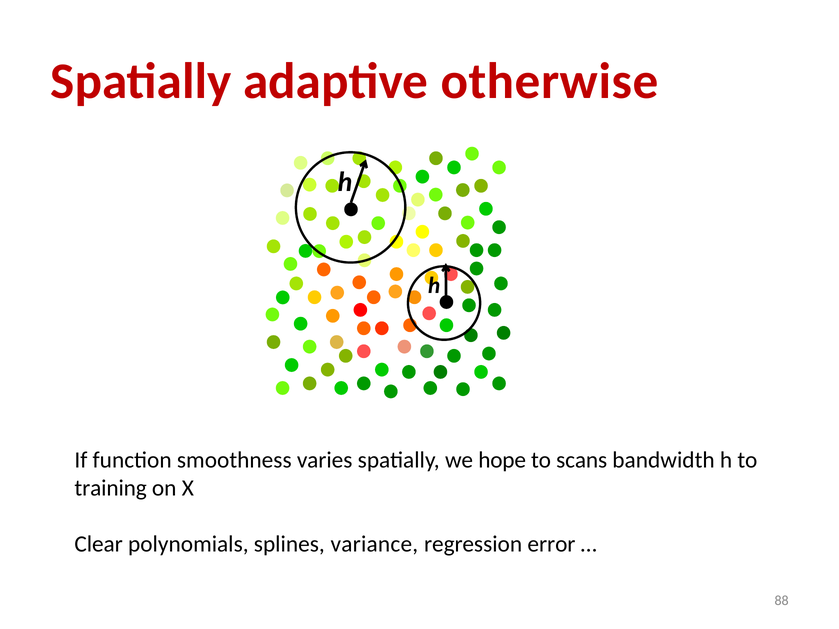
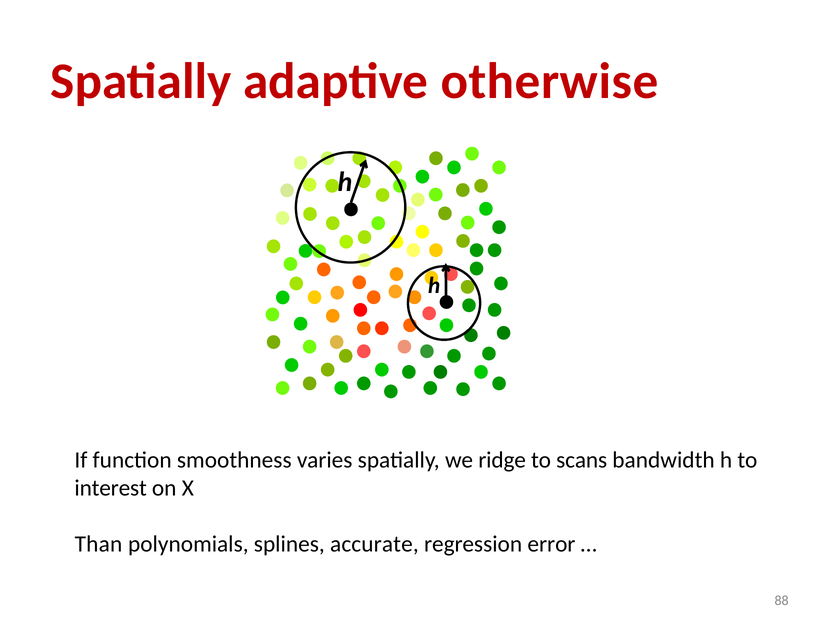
hope: hope -> ridge
training: training -> interest
Clear: Clear -> Than
variance: variance -> accurate
